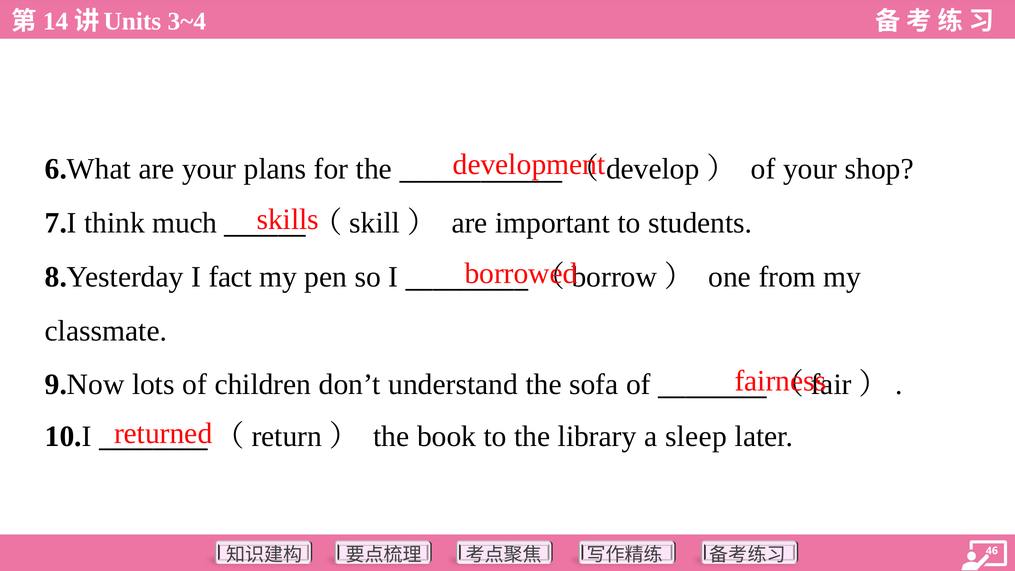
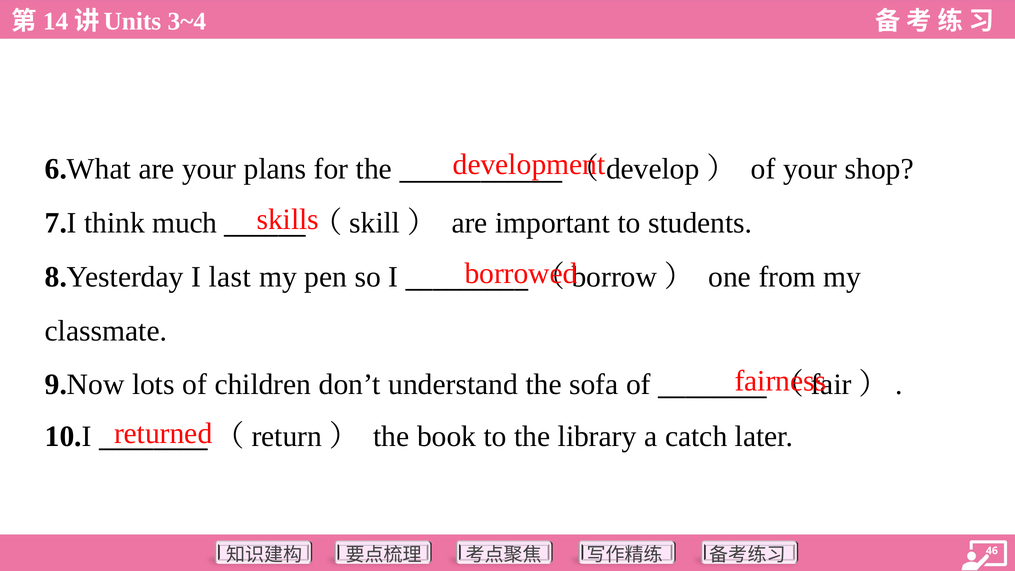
fact: fact -> last
sleep: sleep -> catch
